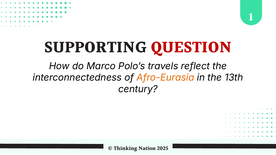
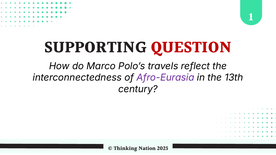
Afro-Eurasia colour: orange -> purple
